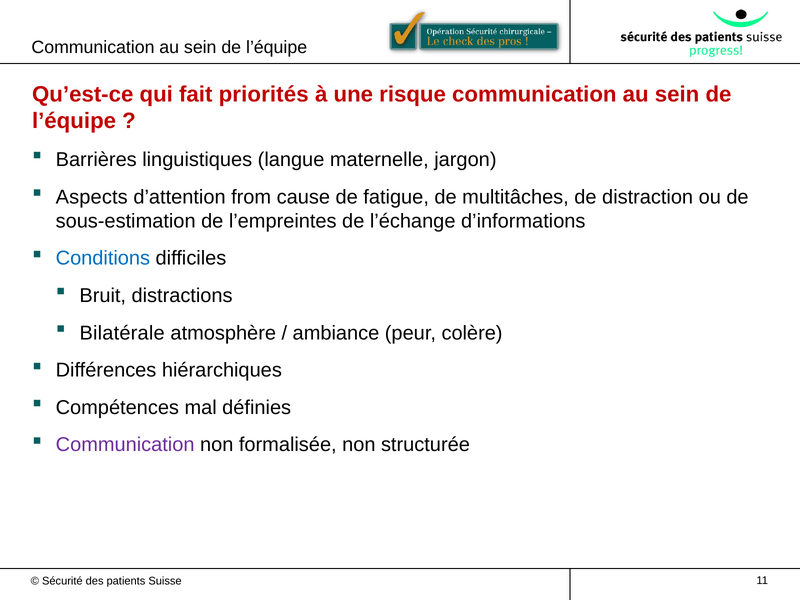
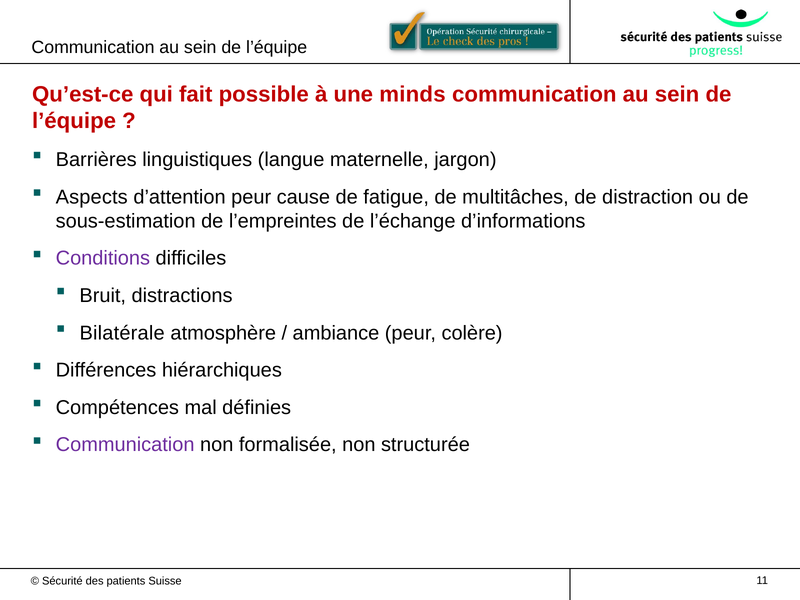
priorités: priorités -> possible
risque: risque -> minds
d’attention from: from -> peur
Conditions colour: blue -> purple
